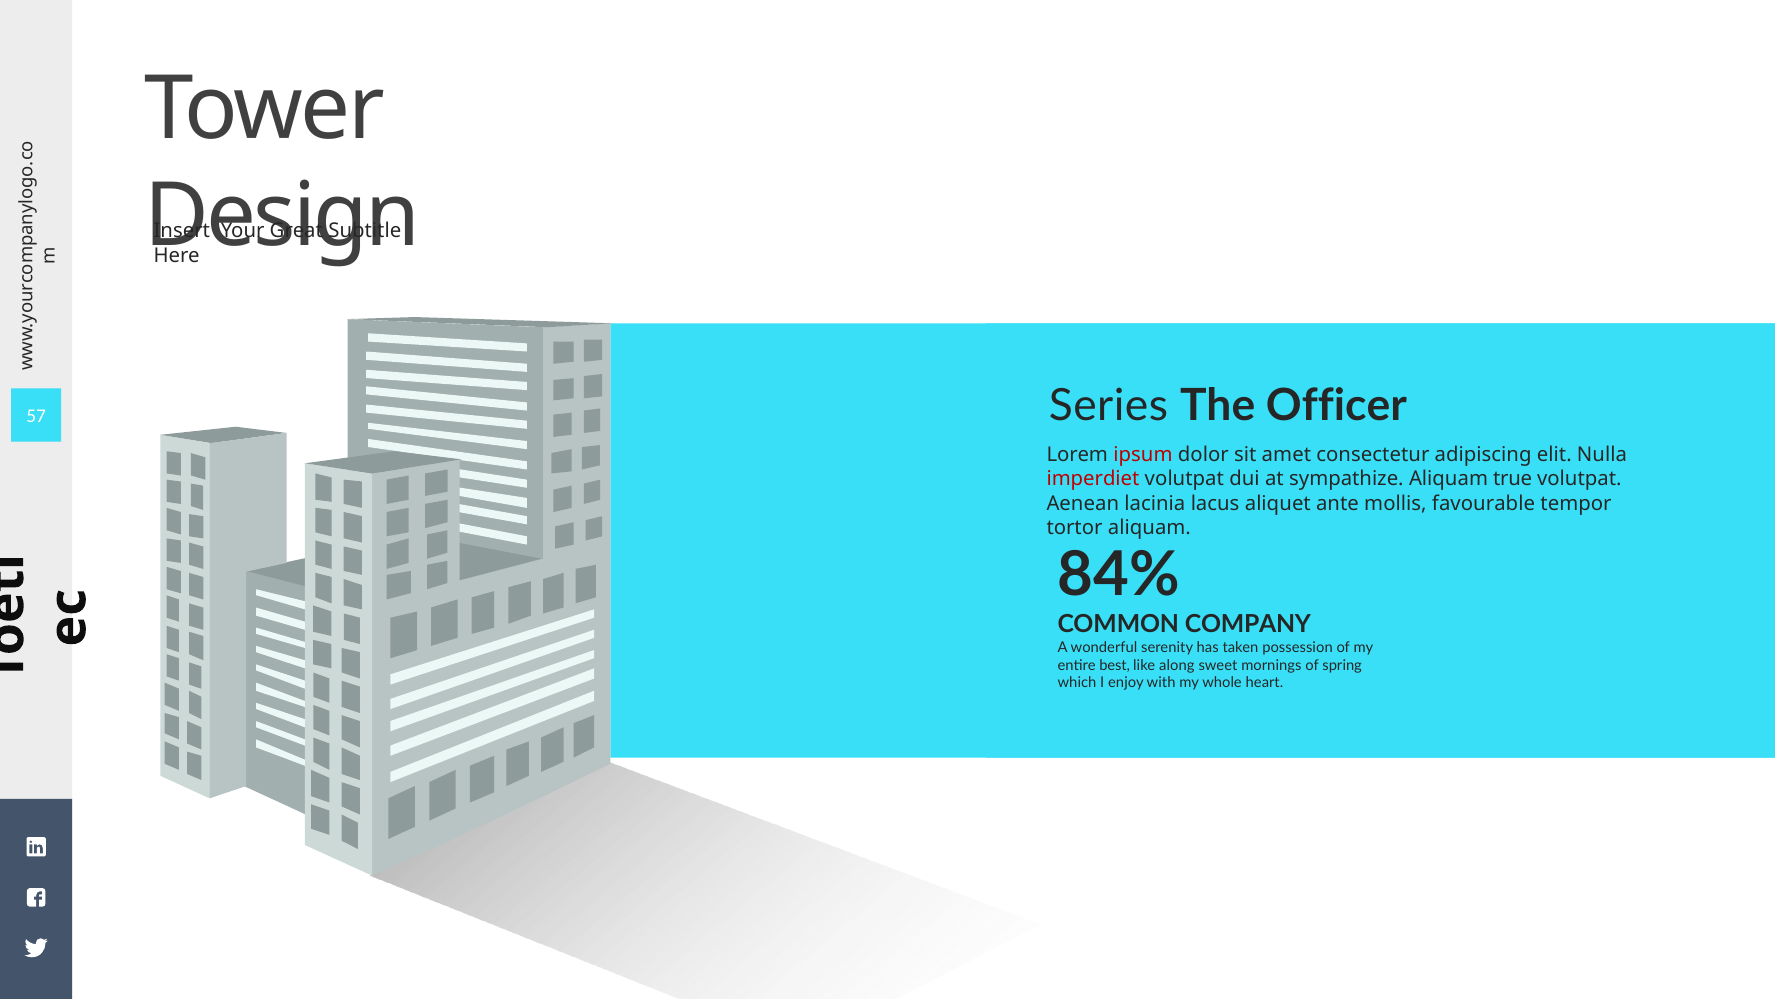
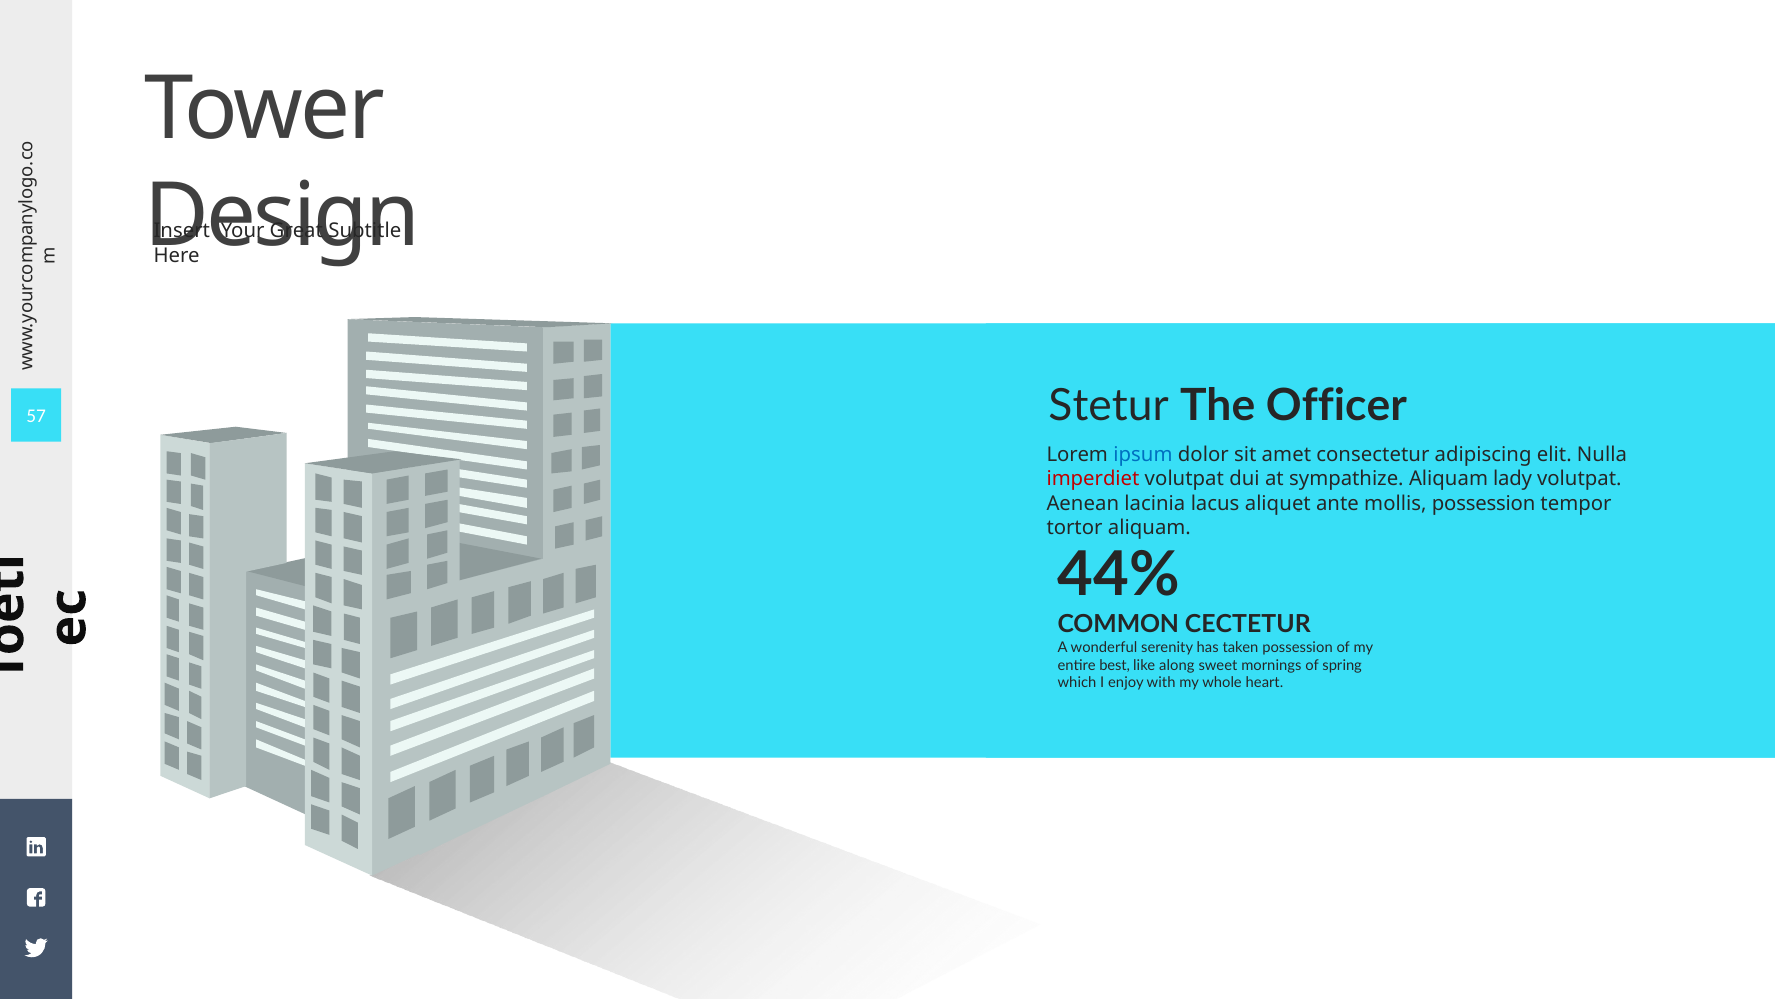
Series: Series -> Stetur
ipsum colour: red -> blue
true: true -> lady
mollis favourable: favourable -> possession
84%: 84% -> 44%
COMPANY: COMPANY -> CECTETUR
